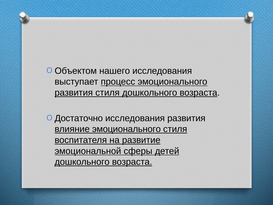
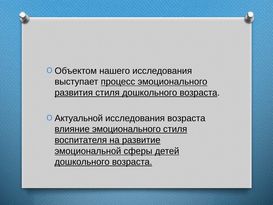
Достаточно: Достаточно -> Актуальной
исследования развития: развития -> возраста
